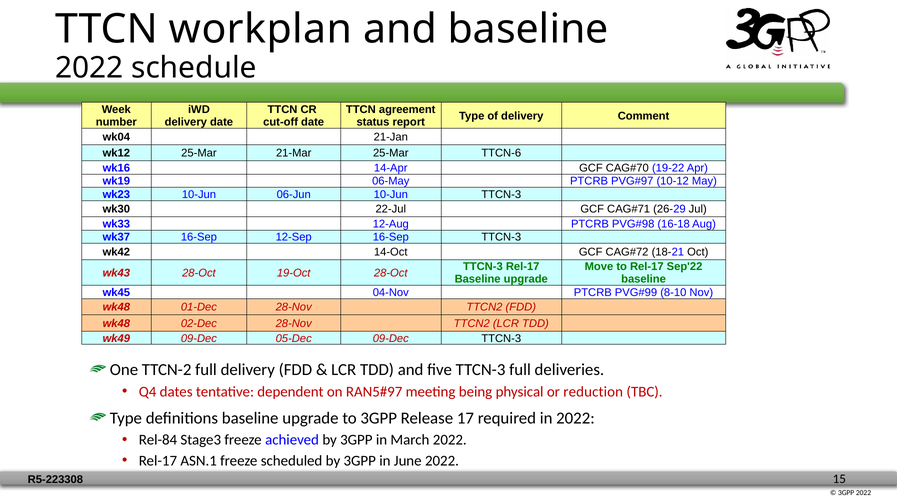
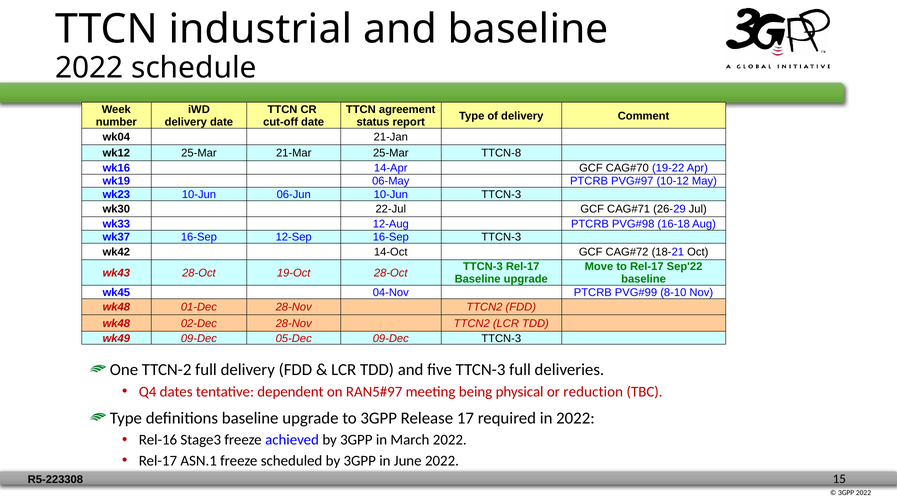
workplan: workplan -> industrial
TTCN-6: TTCN-6 -> TTCN-8
Rel-84: Rel-84 -> Rel-16
